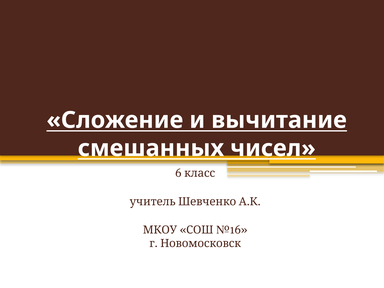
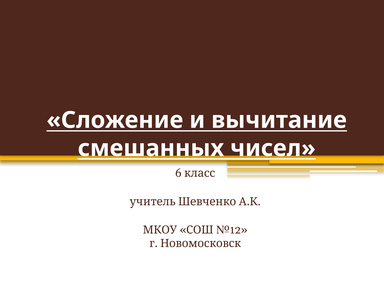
№16: №16 -> №12
